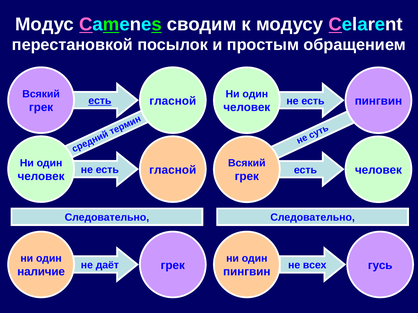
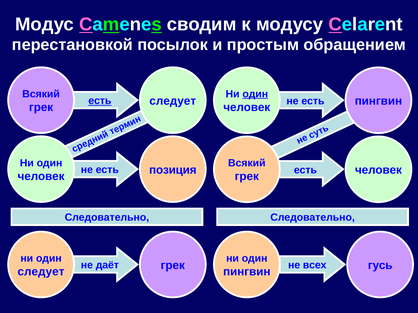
один at (255, 94) underline: none -> present
гласной at (173, 101): гласной -> следует
гласной at (173, 170): гласной -> позиция
наличие at (41, 272): наличие -> следует
